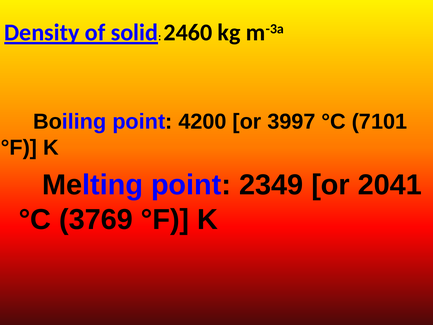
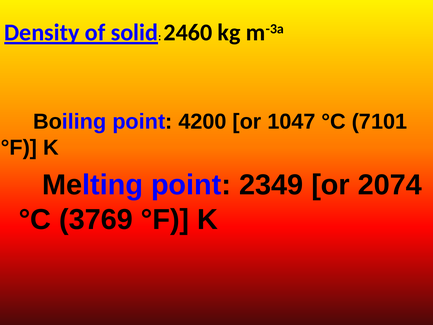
3997: 3997 -> 1047
2041: 2041 -> 2074
